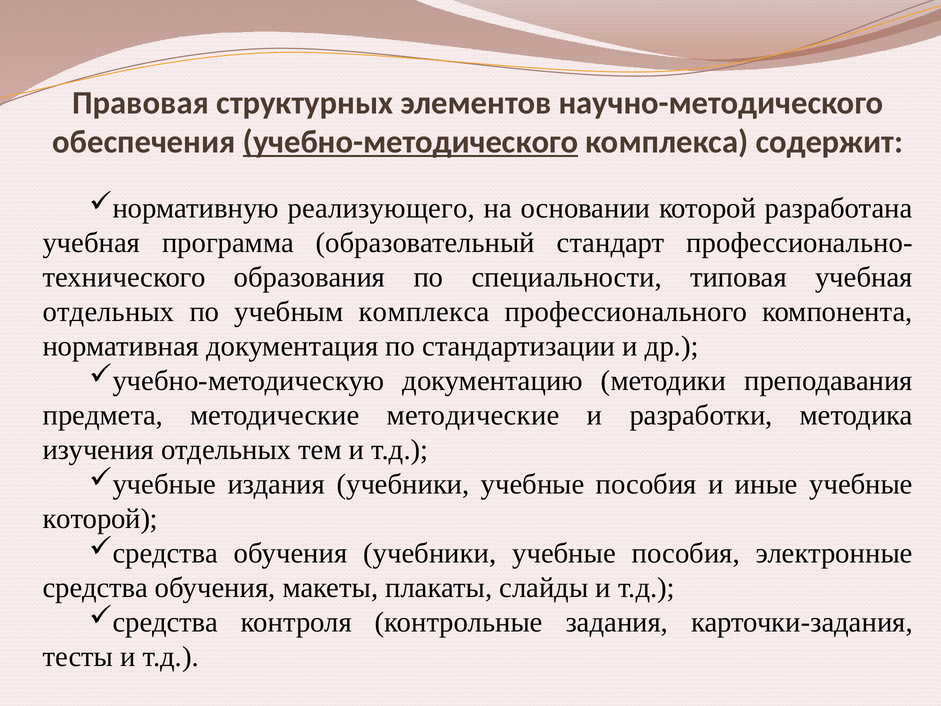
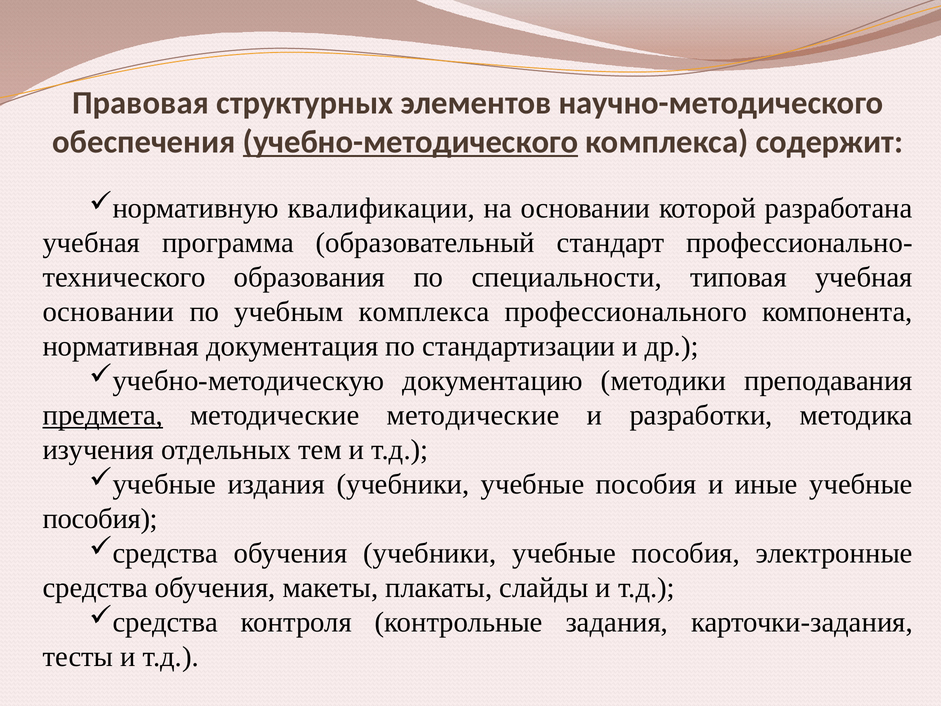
реализующего: реализующего -> квалификации
отдельных at (109, 312): отдельных -> основании
предмета underline: none -> present
которой at (100, 519): которой -> пособия
